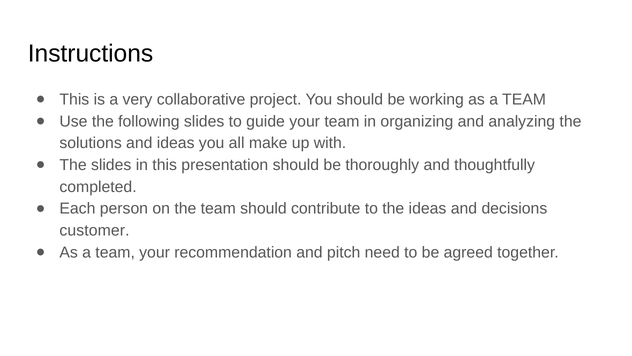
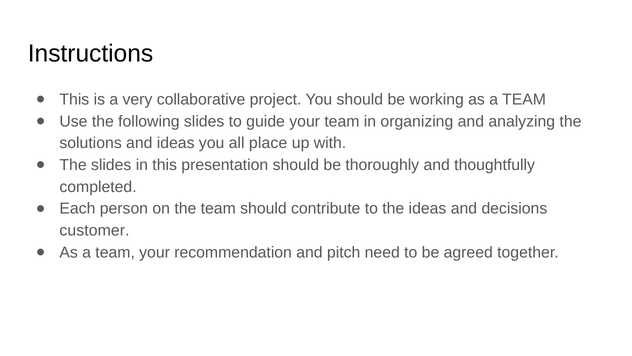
make: make -> place
